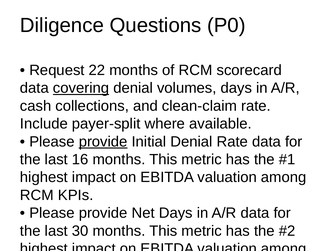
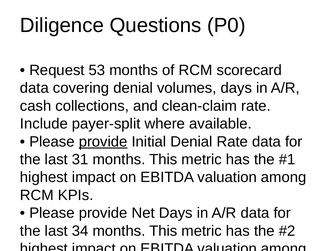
22: 22 -> 53
covering underline: present -> none
16: 16 -> 31
30: 30 -> 34
